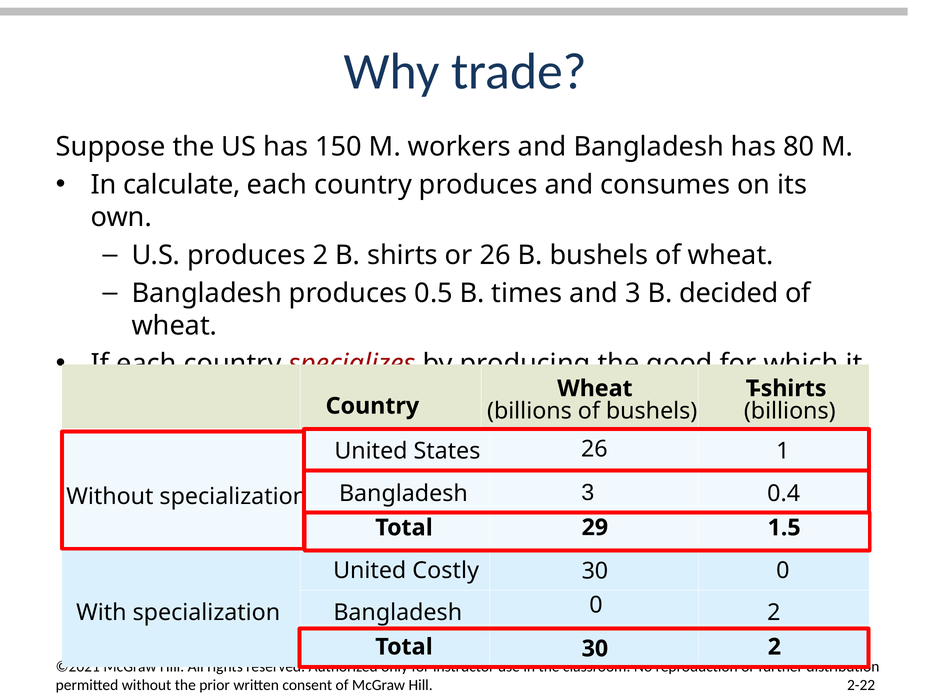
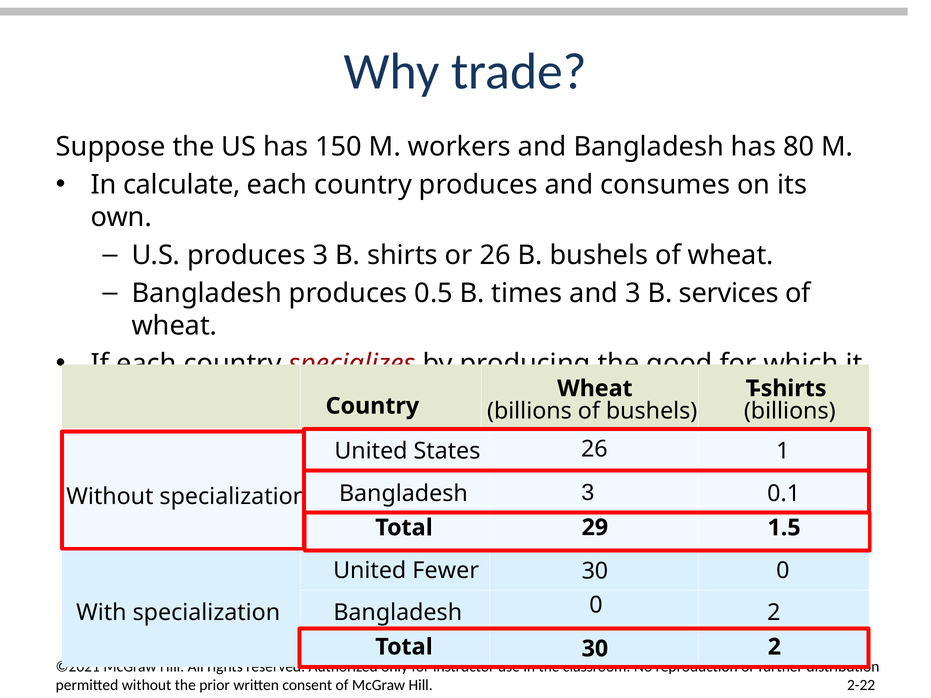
produces 2: 2 -> 3
decided: decided -> services
0.4: 0.4 -> 0.1
Costly: Costly -> Fewer
